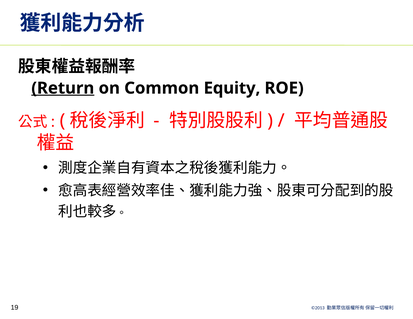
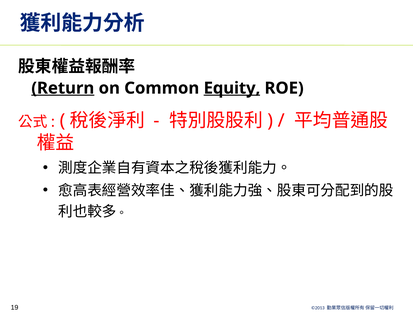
Equity underline: none -> present
